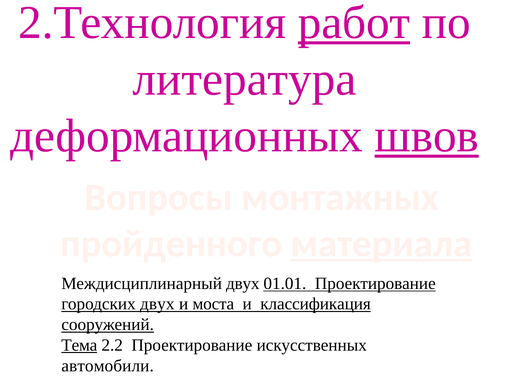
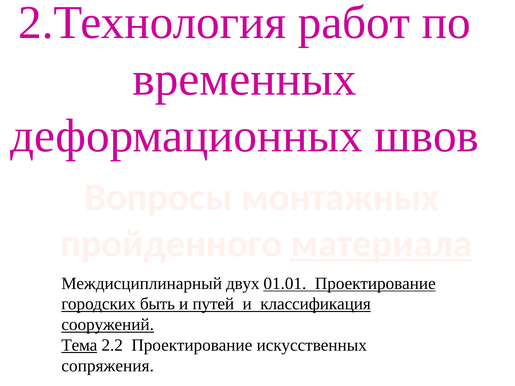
работ underline: present -> none
литература: литература -> временных
швов underline: present -> none
городских двух: двух -> быть
моста: моста -> путей
автомобили: автомобили -> сопряжения
